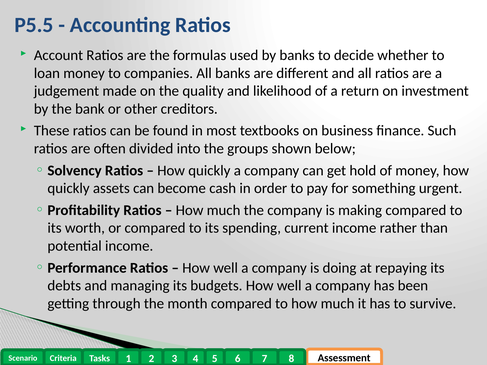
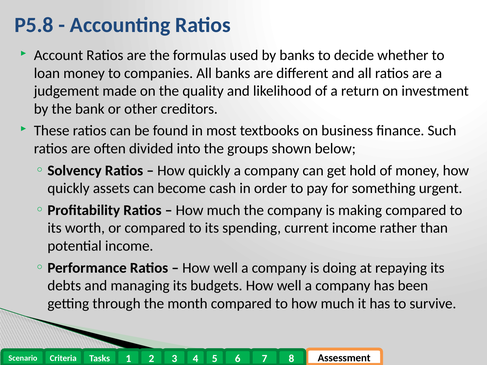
P5.5: P5.5 -> P5.8
